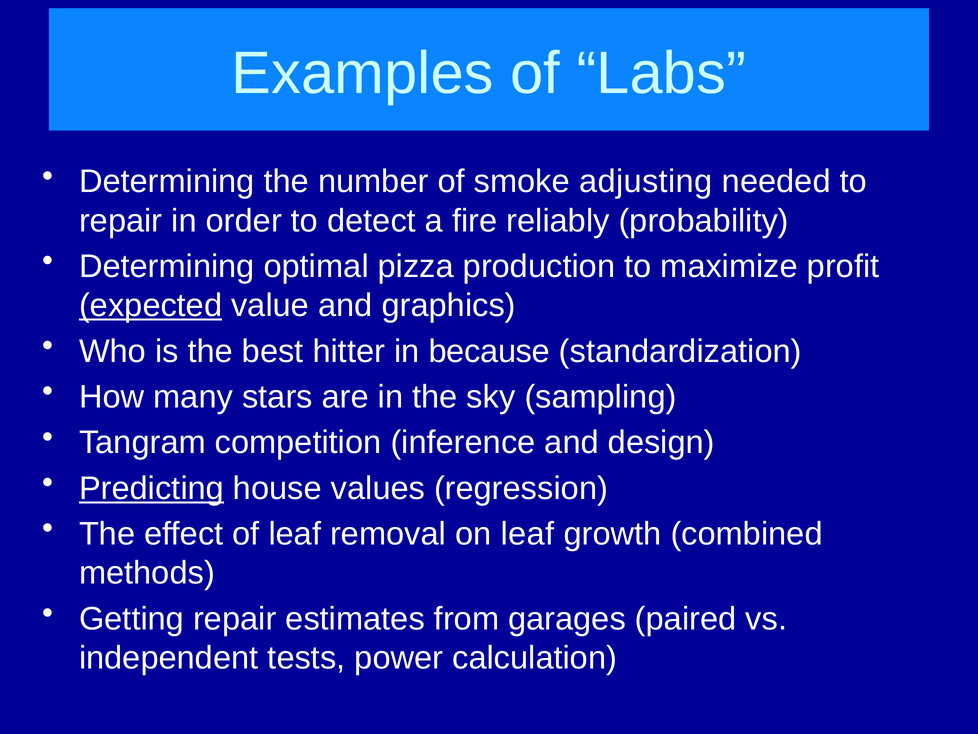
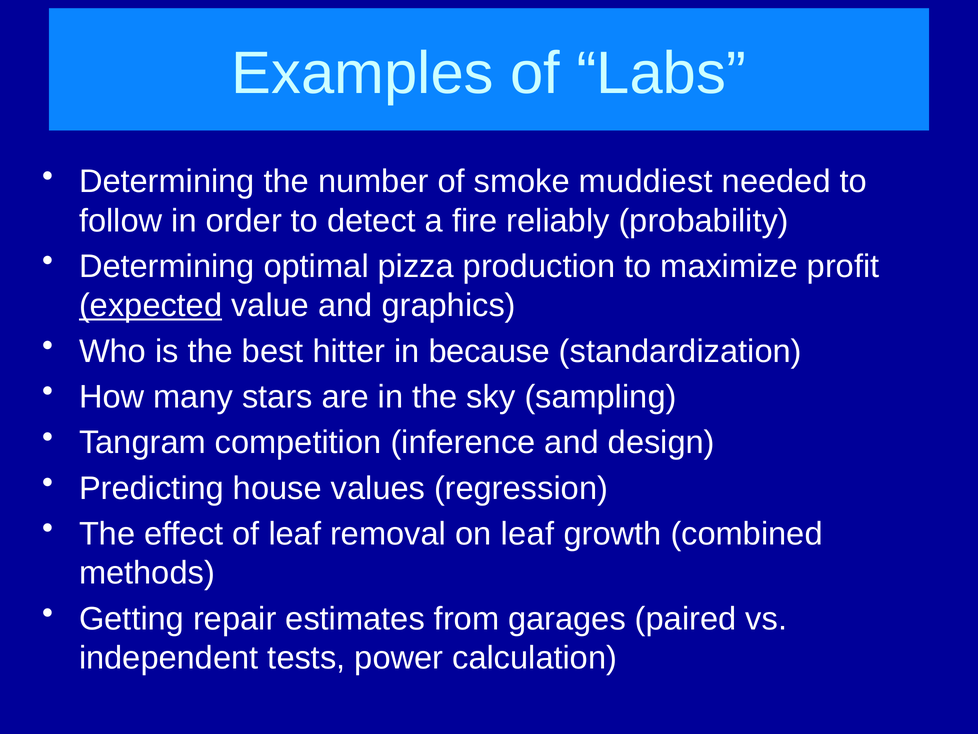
adjusting: adjusting -> muddiest
repair at (121, 221): repair -> follow
Predicting underline: present -> none
